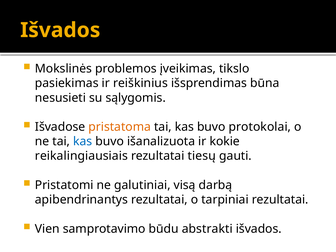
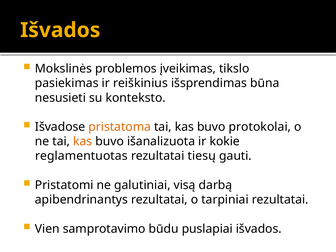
sąlygomis: sąlygomis -> konteksto
kas at (83, 141) colour: blue -> orange
reikalingiausiais: reikalingiausiais -> reglamentuotas
abstrakti: abstrakti -> puslapiai
